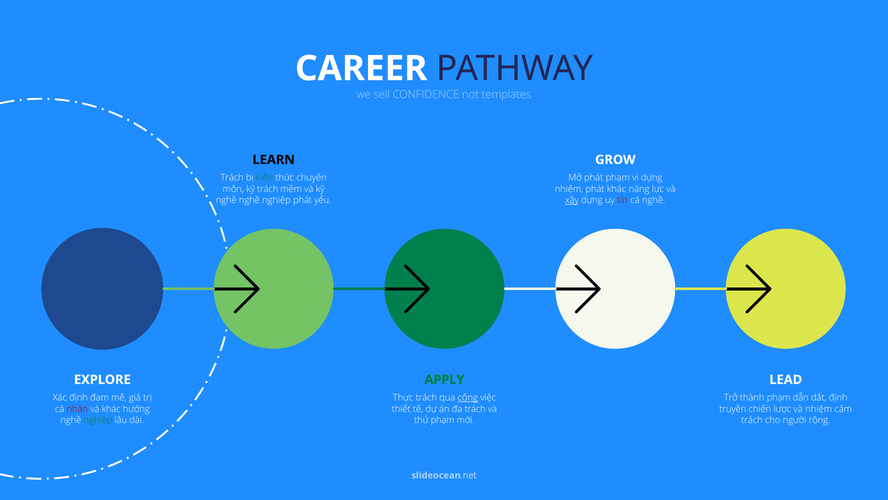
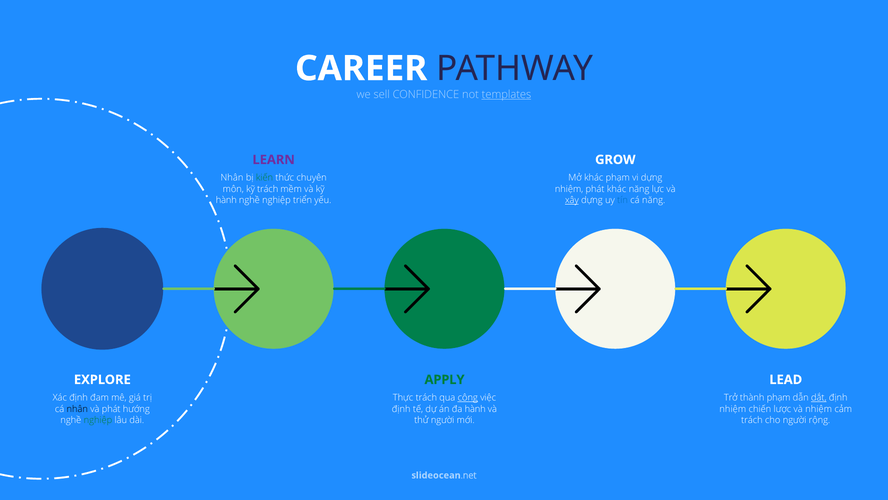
templates underline: none -> present
LEARN colour: black -> purple
Trách at (232, 178): Trách -> Nhân
Mở phát: phát -> khác
nghề at (226, 200): nghề -> hành
nghiệp phát: phát -> triển
tín colour: red -> blue
cá nghề: nghề -> năng
dắt underline: none -> present
nhân at (77, 409) colour: red -> black
và khác: khác -> phát
thiết at (401, 409): thiết -> định
đa trách: trách -> hành
truyền at (733, 409): truyền -> nhiệm
thử phạm: phạm -> người
